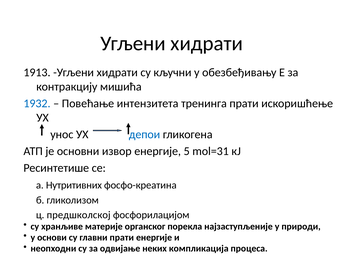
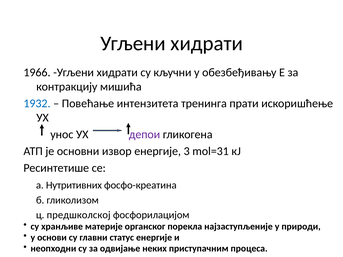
1913: 1913 -> 1966
депои colour: blue -> purple
5: 5 -> 3
главни прати: прати -> статус
компликација: компликација -> приступачним
